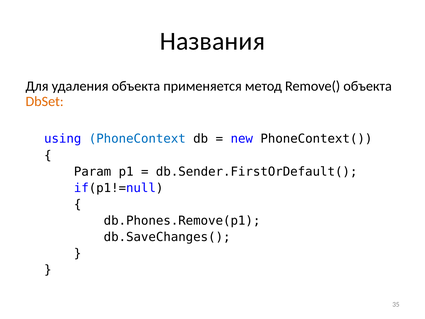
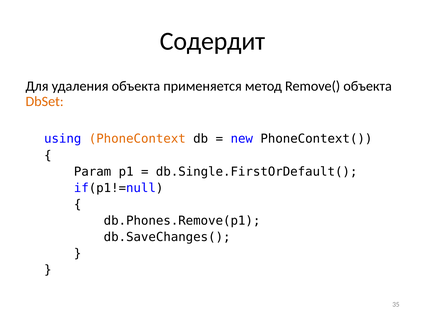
Названия: Названия -> Содердит
PhoneContext colour: blue -> orange
db.Sender.FirstOrDefault(: db.Sender.FirstOrDefault( -> db.Single.FirstOrDefault(
